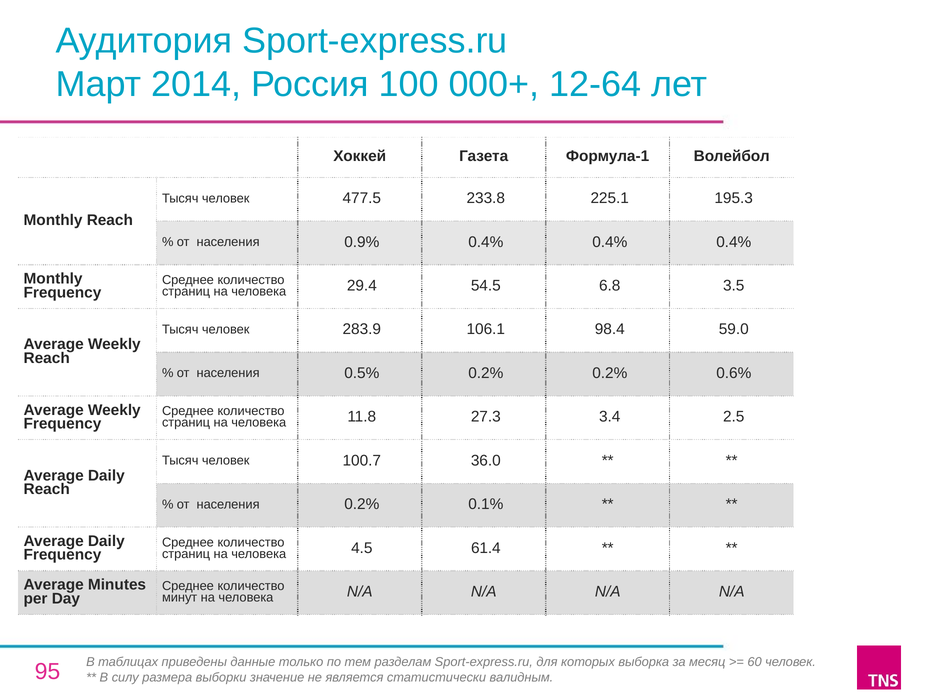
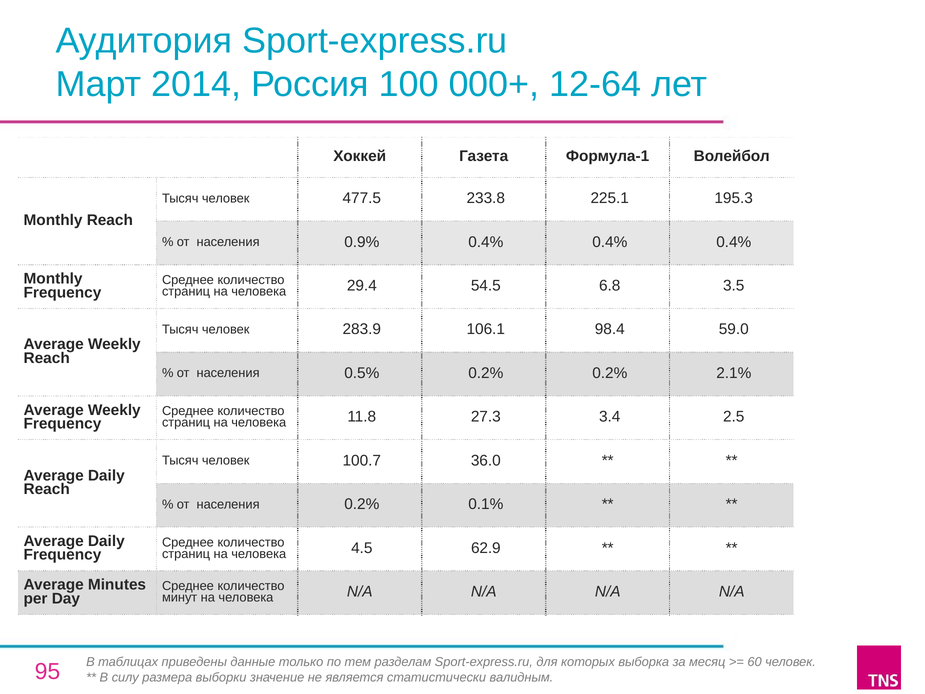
0.6%: 0.6% -> 2.1%
61.4: 61.4 -> 62.9
